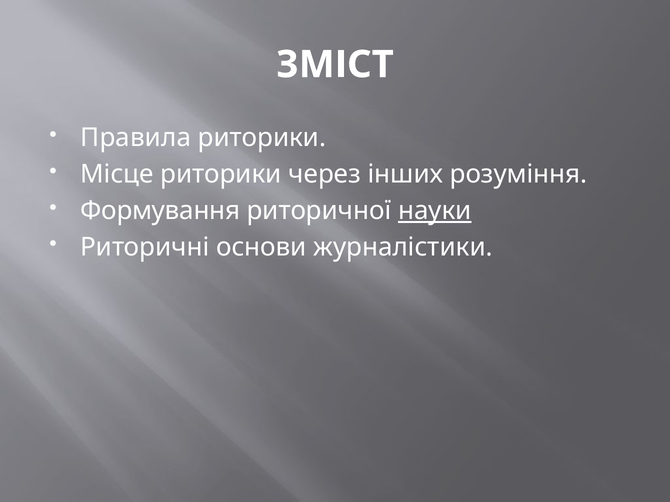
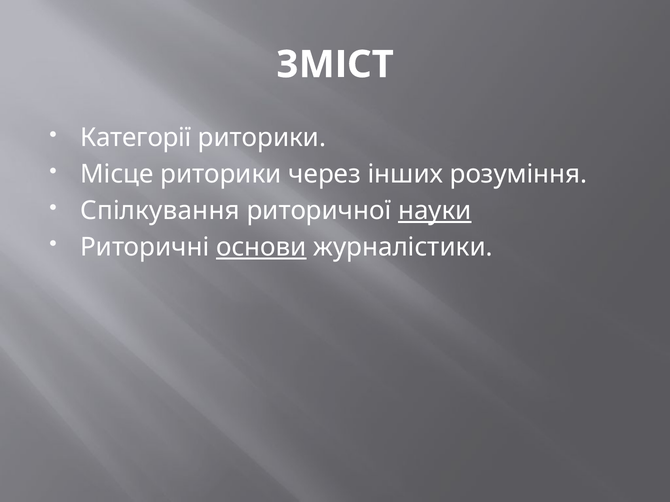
Правила: Правила -> Категорії
Формування: Формування -> Спілкування
основи underline: none -> present
